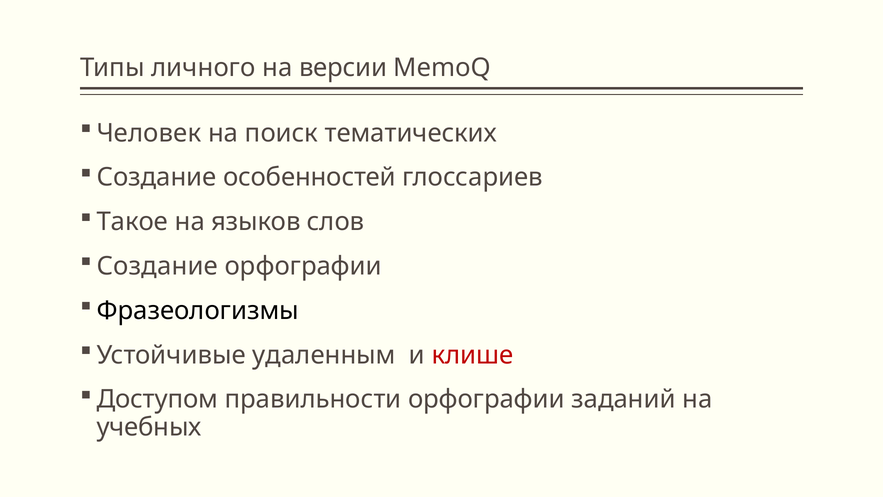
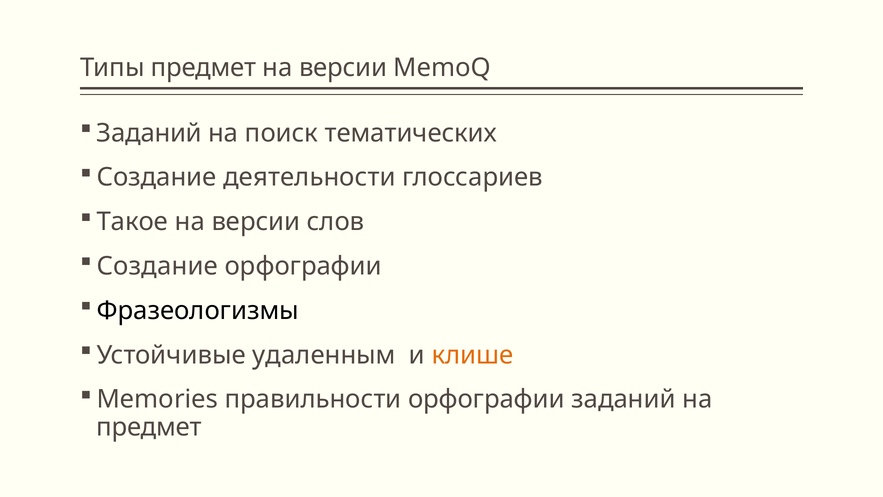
Типы личного: личного -> предмет
Человек at (149, 133): Человек -> Заданий
особенностей: особенностей -> деятельности
языков at (256, 222): языков -> версии
клише colour: red -> orange
Доступом: Доступом -> Memories
учебных at (149, 427): учебных -> предмет
